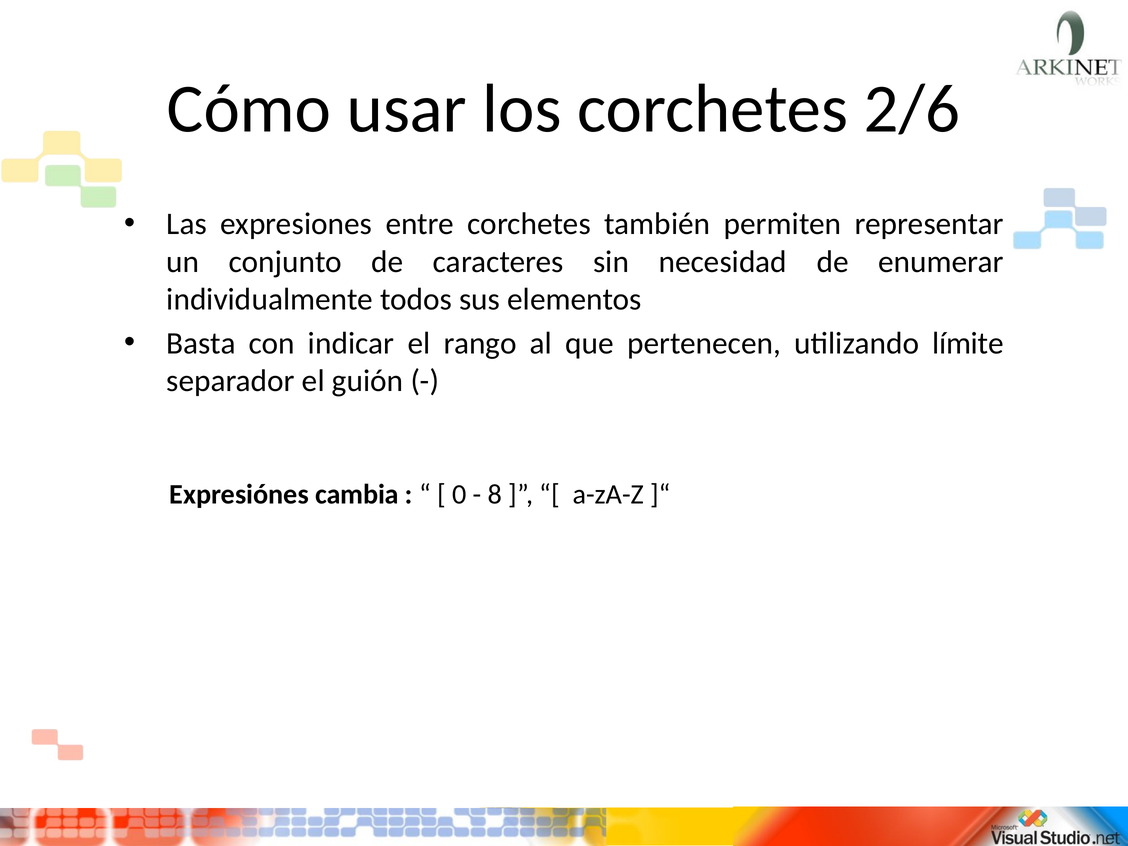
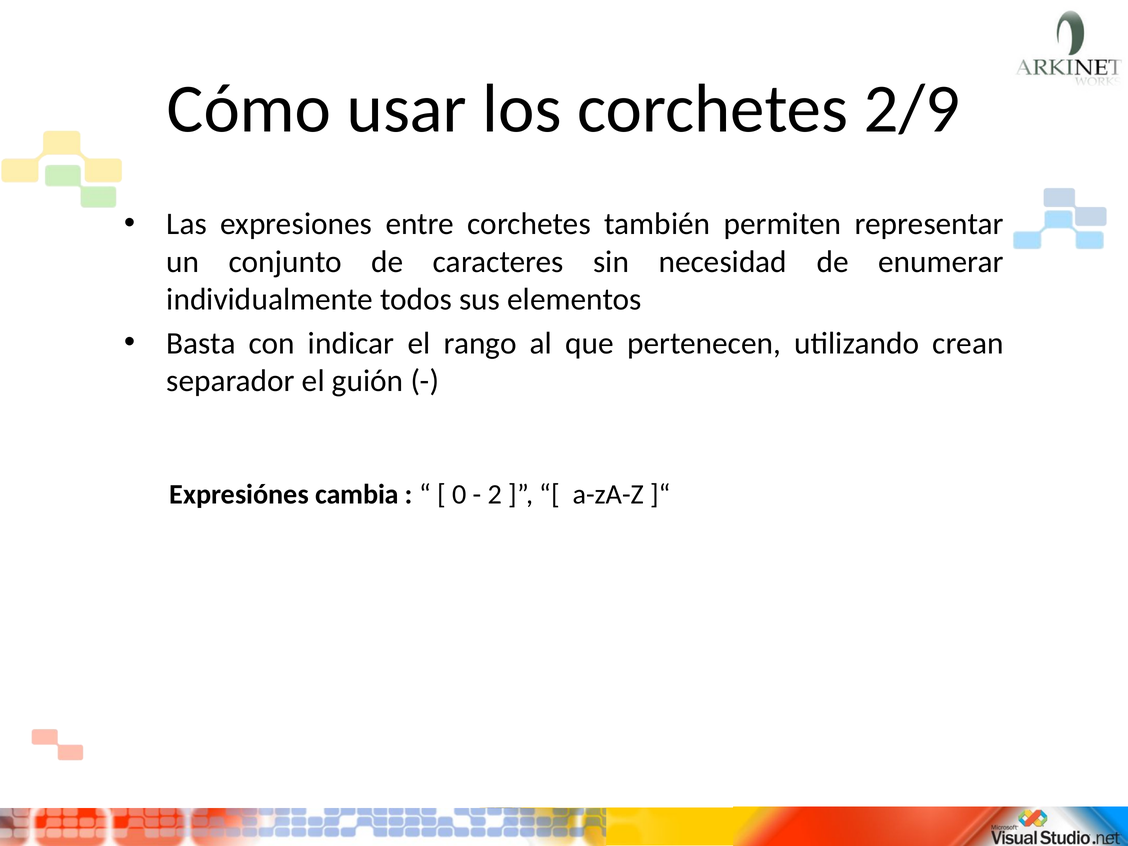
2/6: 2/6 -> 2/9
límite: límite -> crean
8: 8 -> 2
